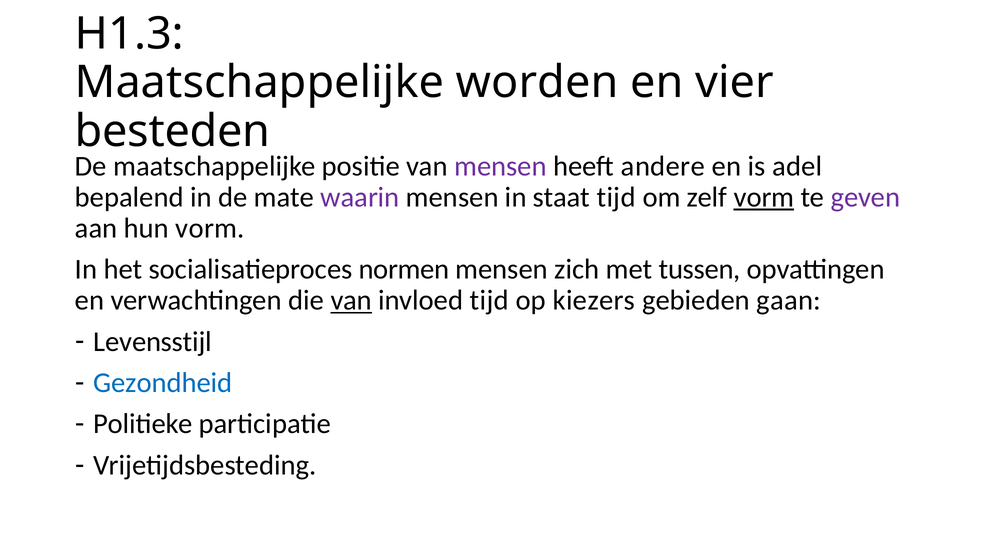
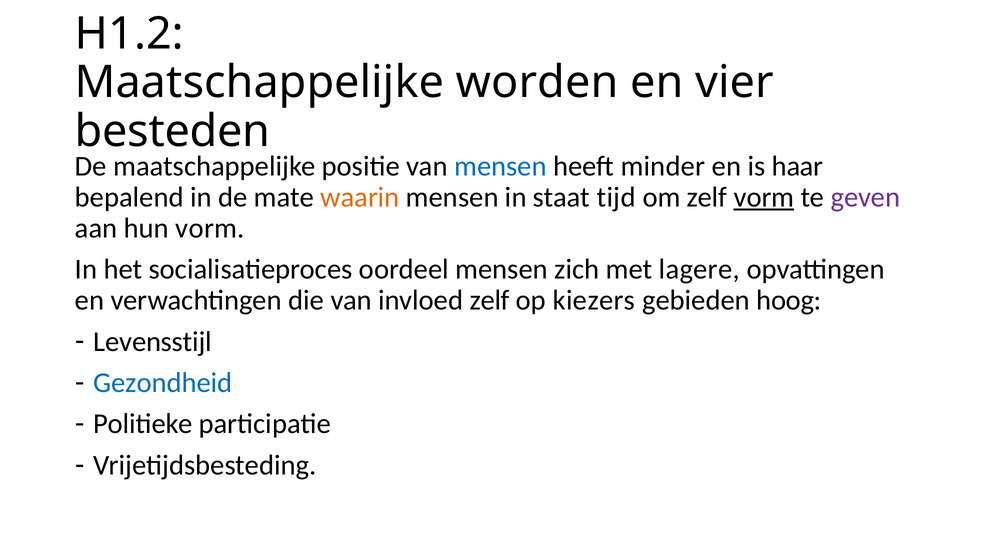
H1.3: H1.3 -> H1.2
mensen at (500, 166) colour: purple -> blue
andere: andere -> minder
adel: adel -> haar
waarin colour: purple -> orange
normen: normen -> oordeel
tussen: tussen -> lagere
van at (351, 300) underline: present -> none
invloed tijd: tijd -> zelf
gaan: gaan -> hoog
